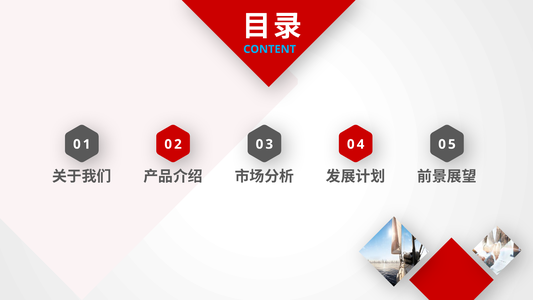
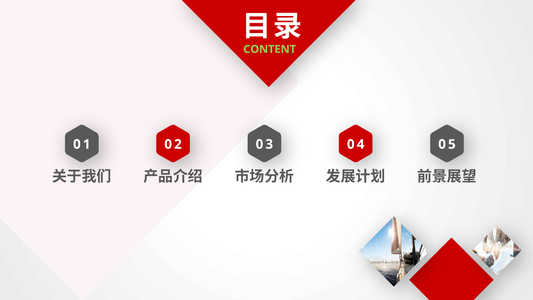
CONTENT colour: light blue -> light green
